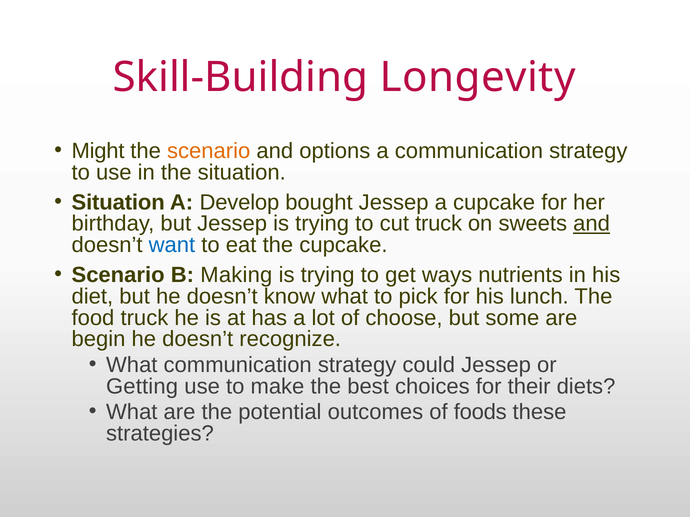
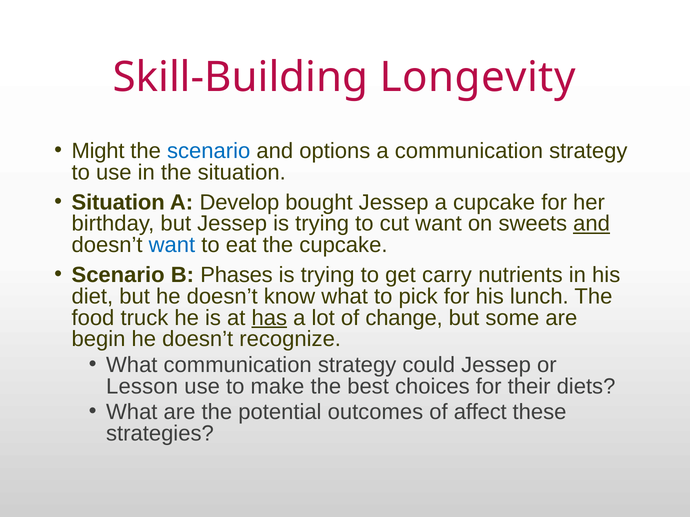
scenario at (209, 151) colour: orange -> blue
cut truck: truck -> want
Making: Making -> Phases
ways: ways -> carry
has underline: none -> present
choose: choose -> change
Getting: Getting -> Lesson
foods: foods -> affect
